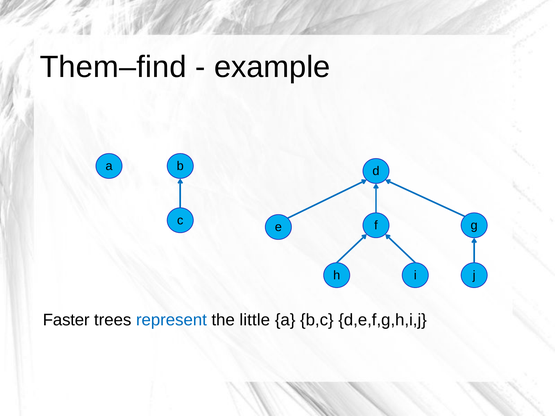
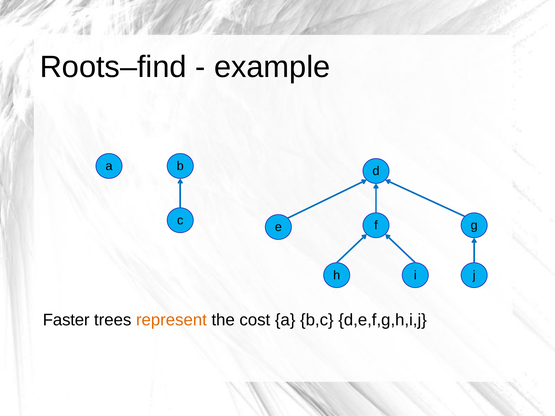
Them–find: Them–find -> Roots–find
represent colour: blue -> orange
little: little -> cost
